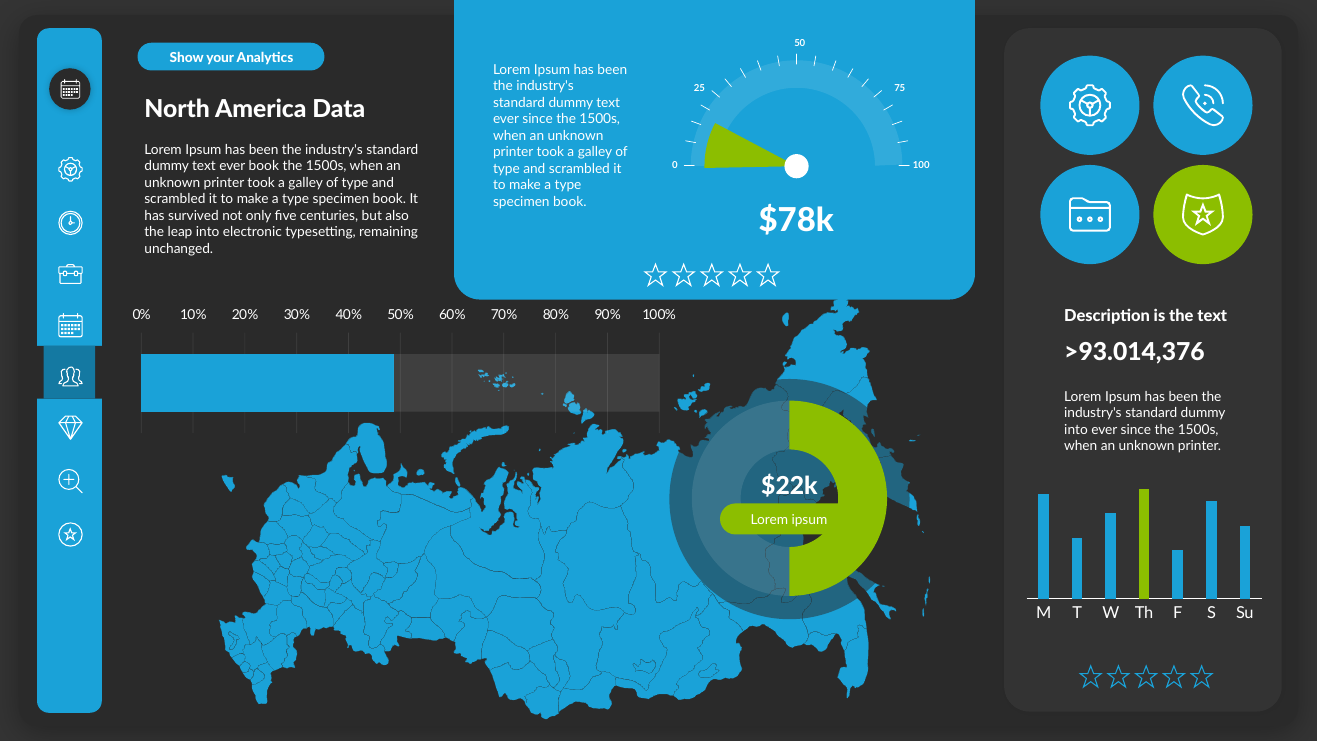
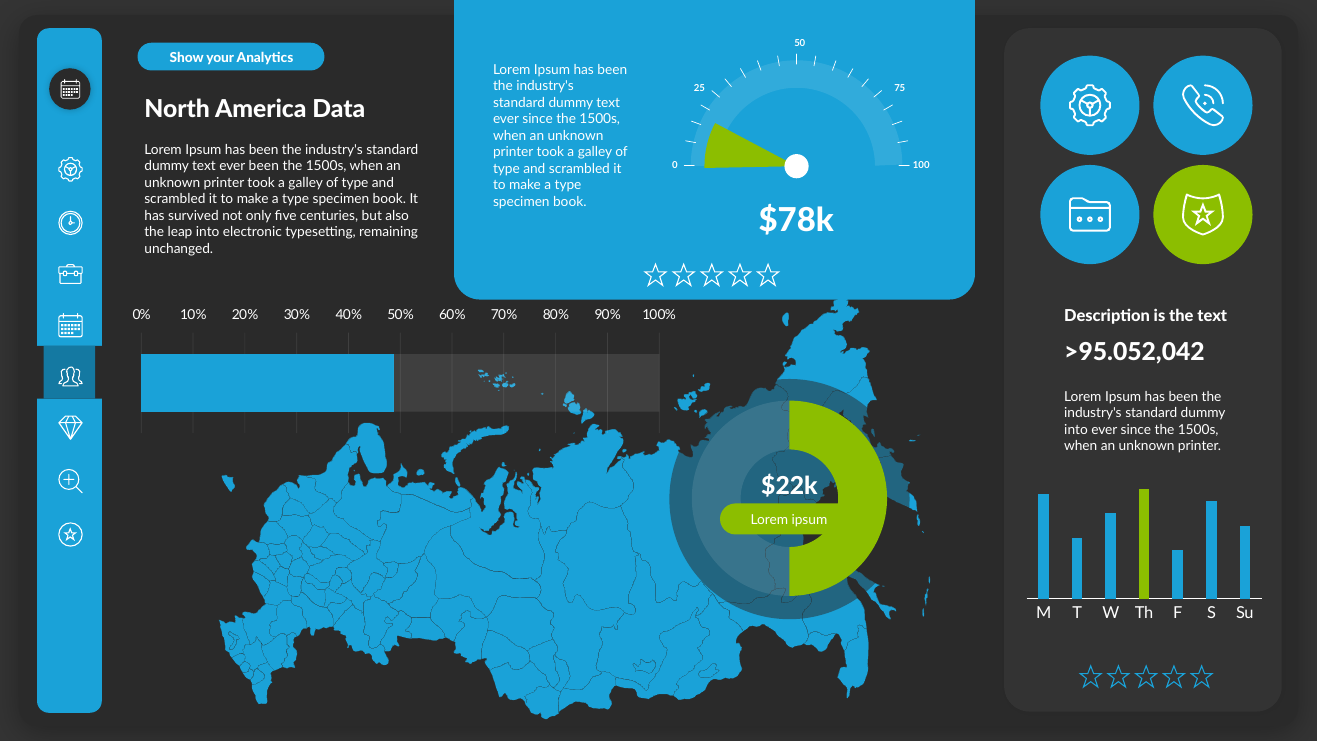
ever book: book -> been
>93.014,376: >93.014,376 -> >95.052,042
